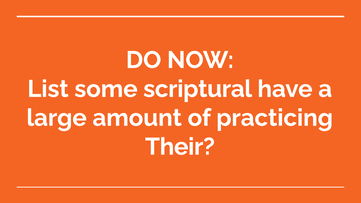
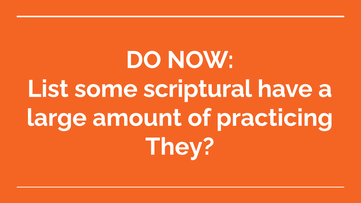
Their: Their -> They
